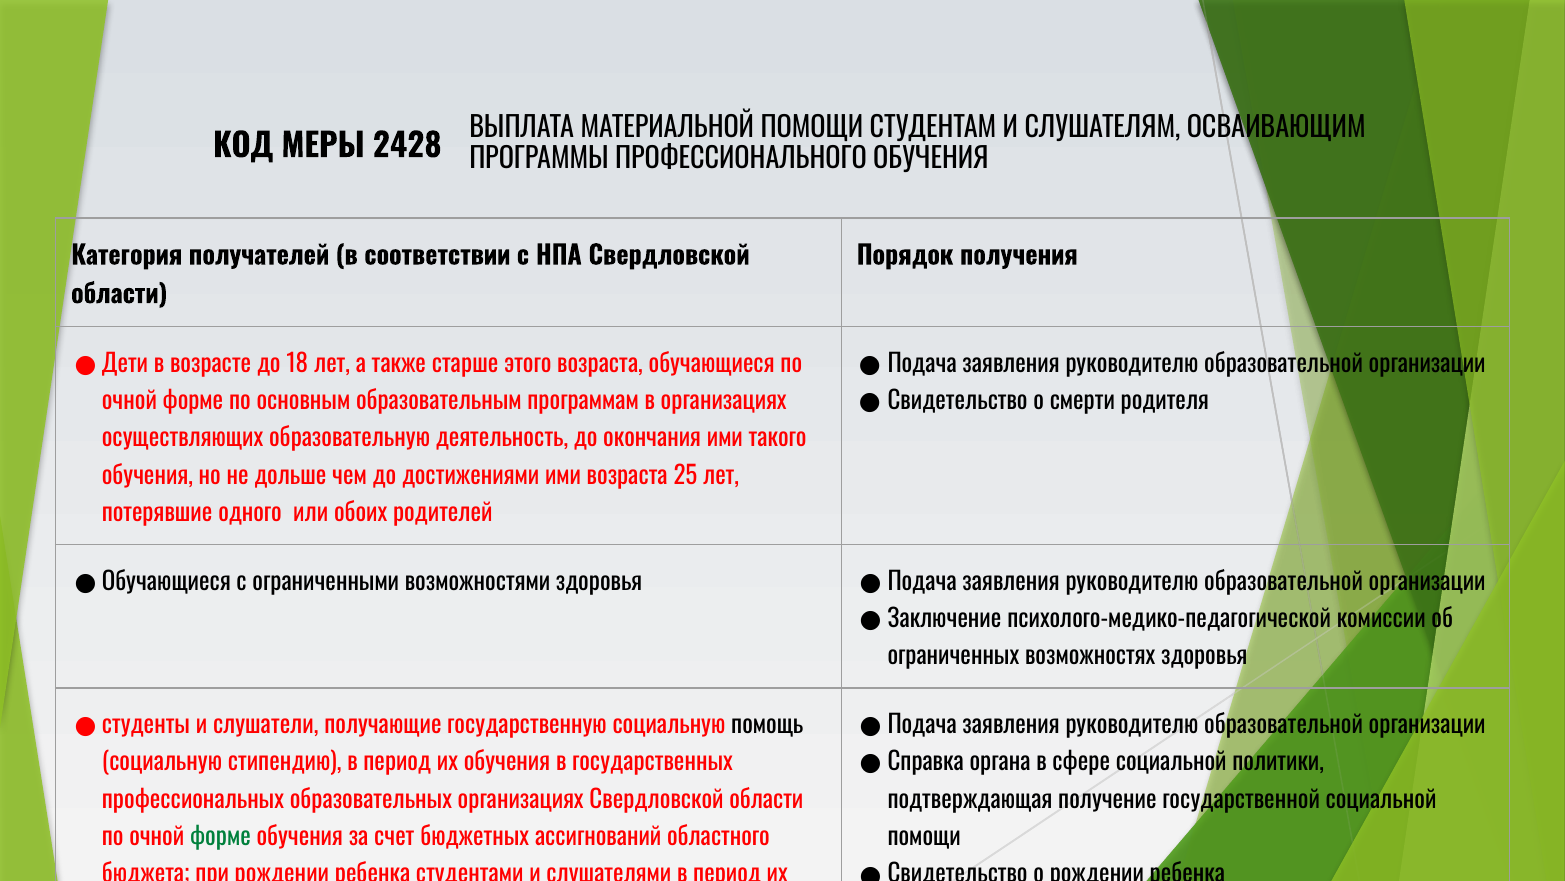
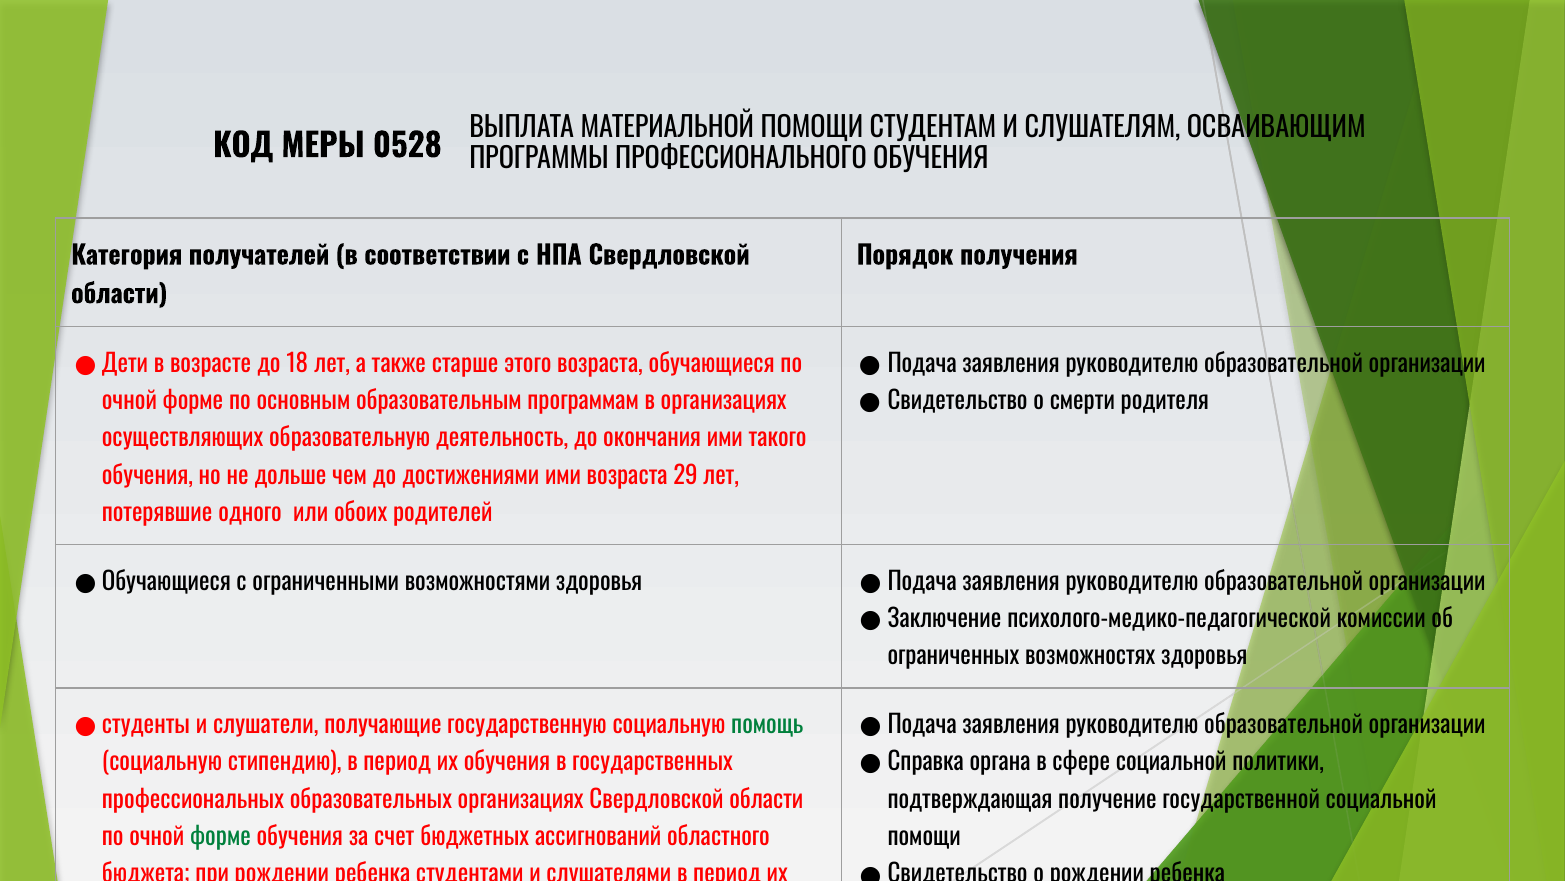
2428: 2428 -> 0528
25: 25 -> 29
помощь colour: black -> green
